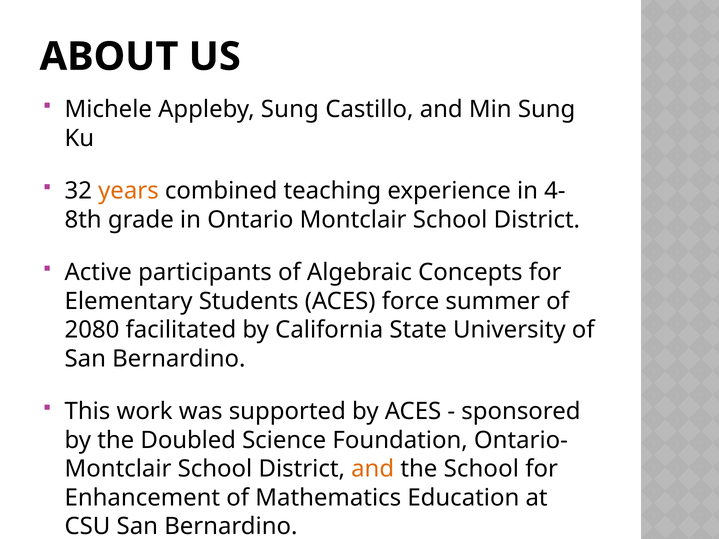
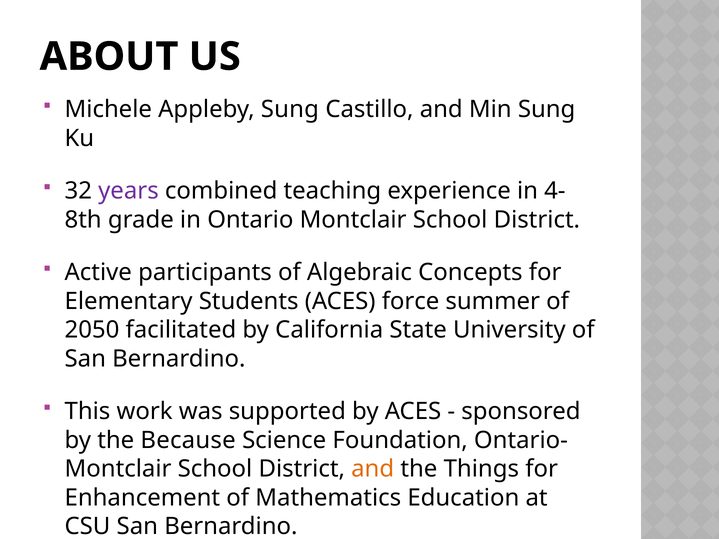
years colour: orange -> purple
2080: 2080 -> 2050
Doubled: Doubled -> Because
the School: School -> Things
